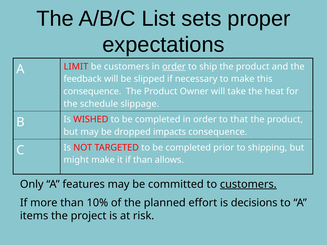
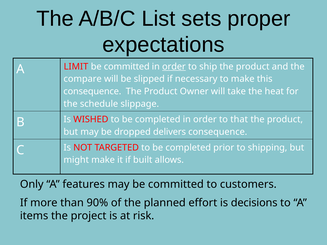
customers at (127, 67): customers -> committed
feedback: feedback -> compare
impacts: impacts -> delivers
if than: than -> built
customers at (248, 184) underline: present -> none
10%: 10% -> 90%
